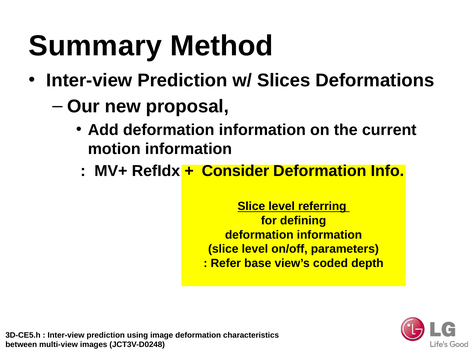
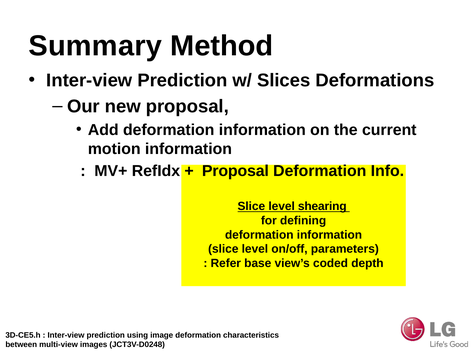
Consider at (235, 171): Consider -> Proposal
referring: referring -> shearing
